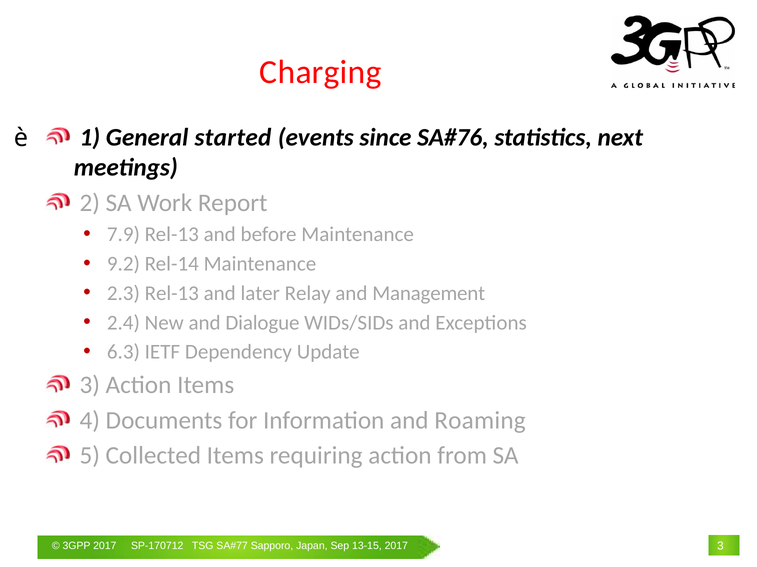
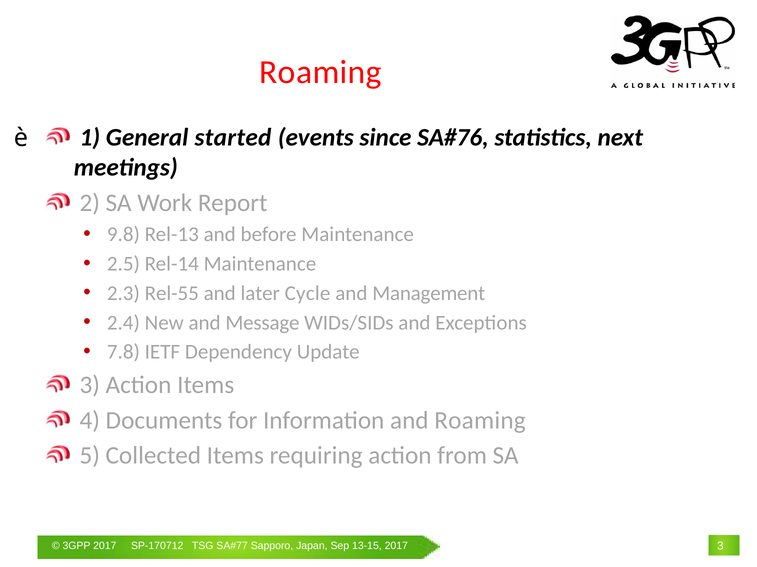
Charging at (321, 72): Charging -> Roaming
7.9: 7.9 -> 9.8
9.2: 9.2 -> 2.5
2.3 Rel-13: Rel-13 -> Rel-55
Relay: Relay -> Cycle
Dialogue: Dialogue -> Message
6.3: 6.3 -> 7.8
